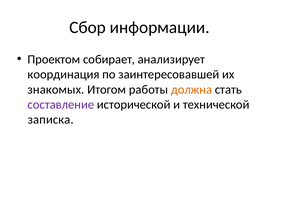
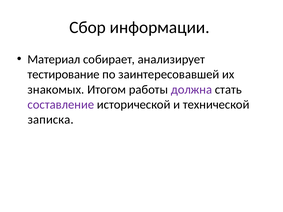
Проектом: Проектом -> Материал
координация: координация -> тестирование
должна colour: orange -> purple
